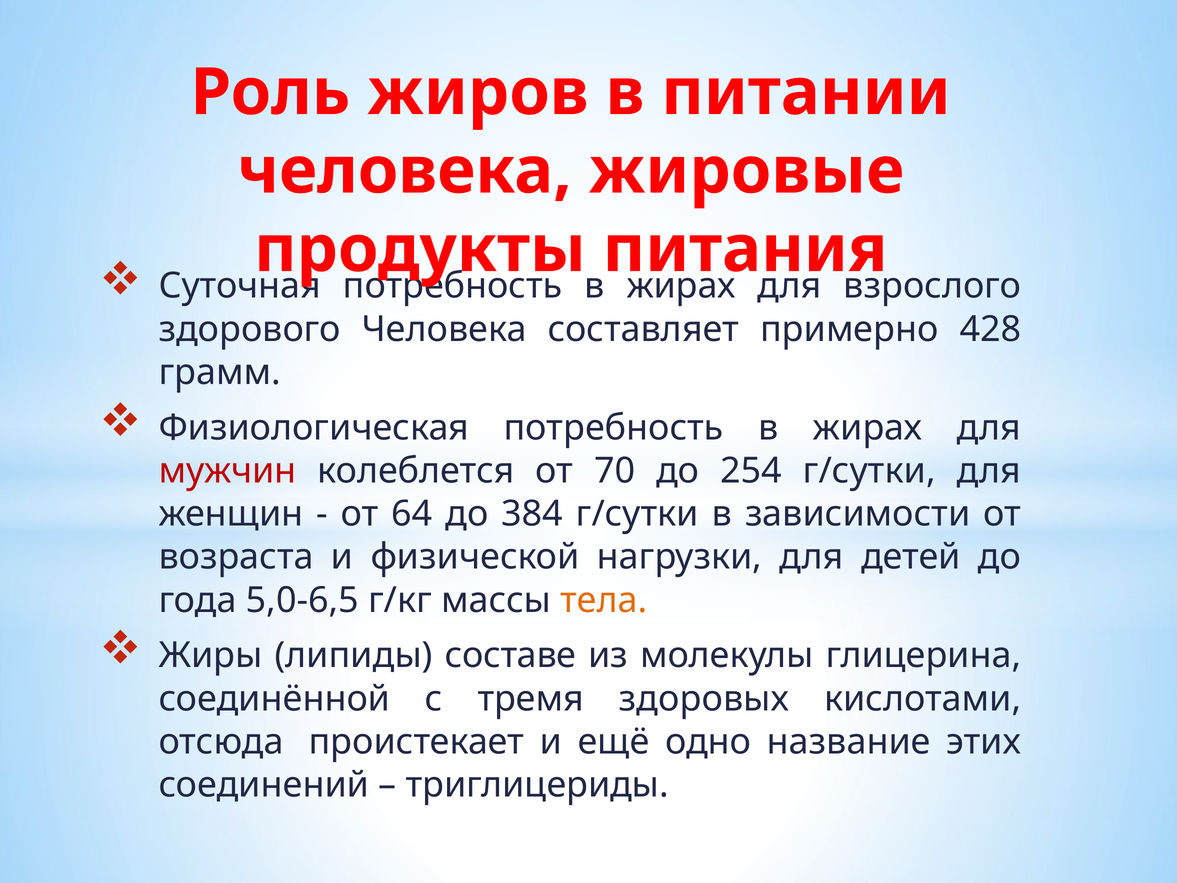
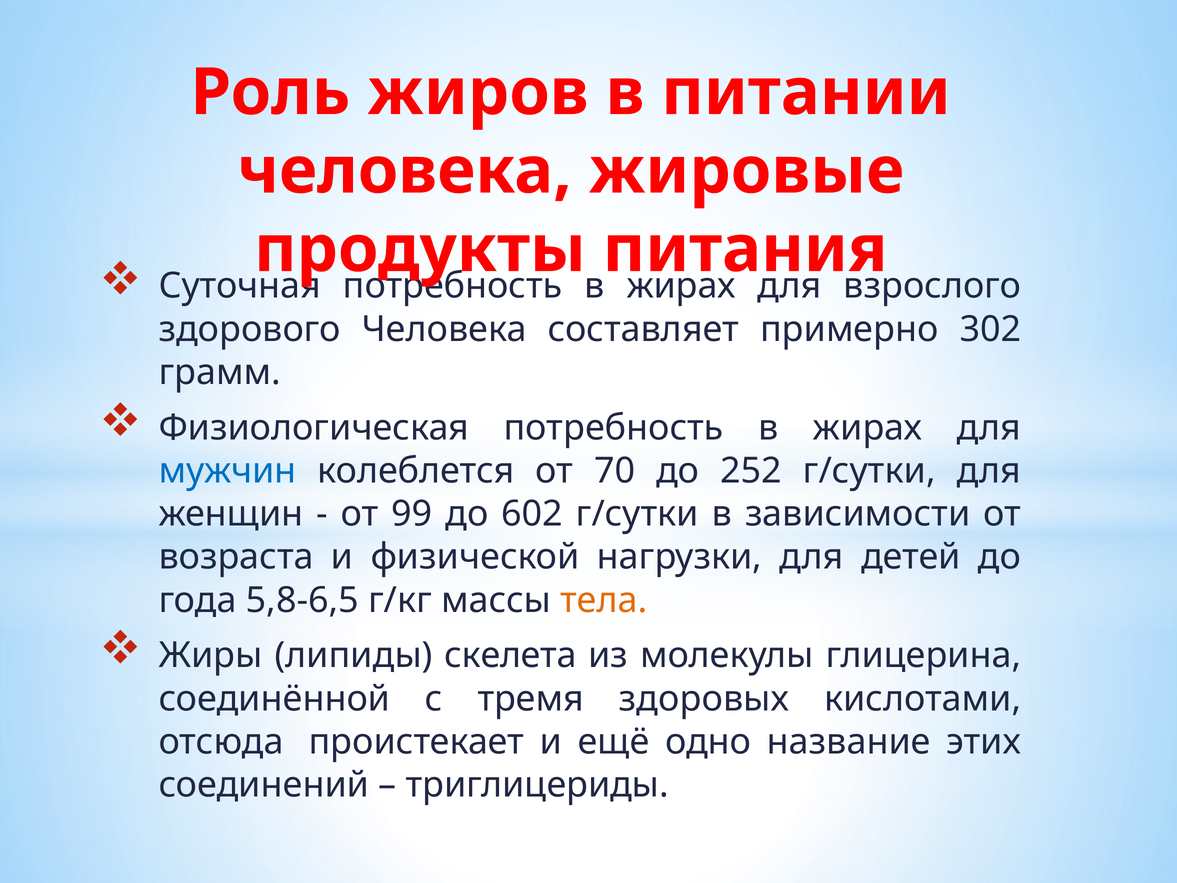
428: 428 -> 302
мужчин colour: red -> blue
254: 254 -> 252
64: 64 -> 99
384: 384 -> 602
5,0-6,5: 5,0-6,5 -> 5,8-6,5
составе: составе -> скелета
